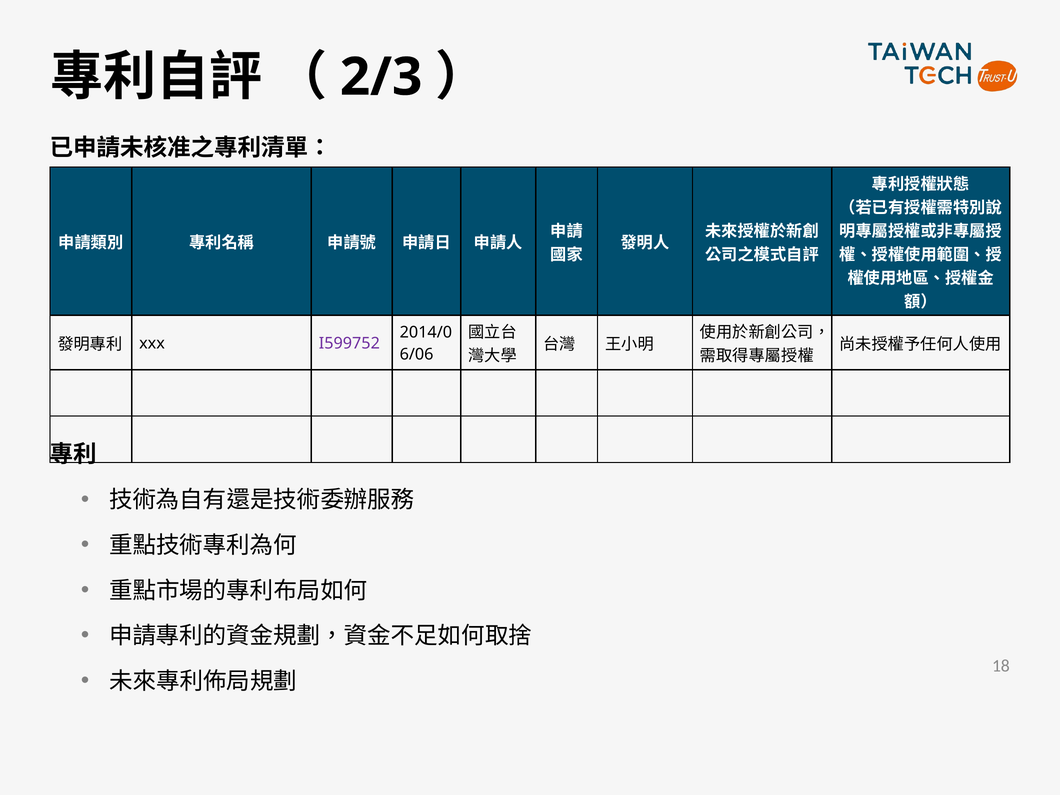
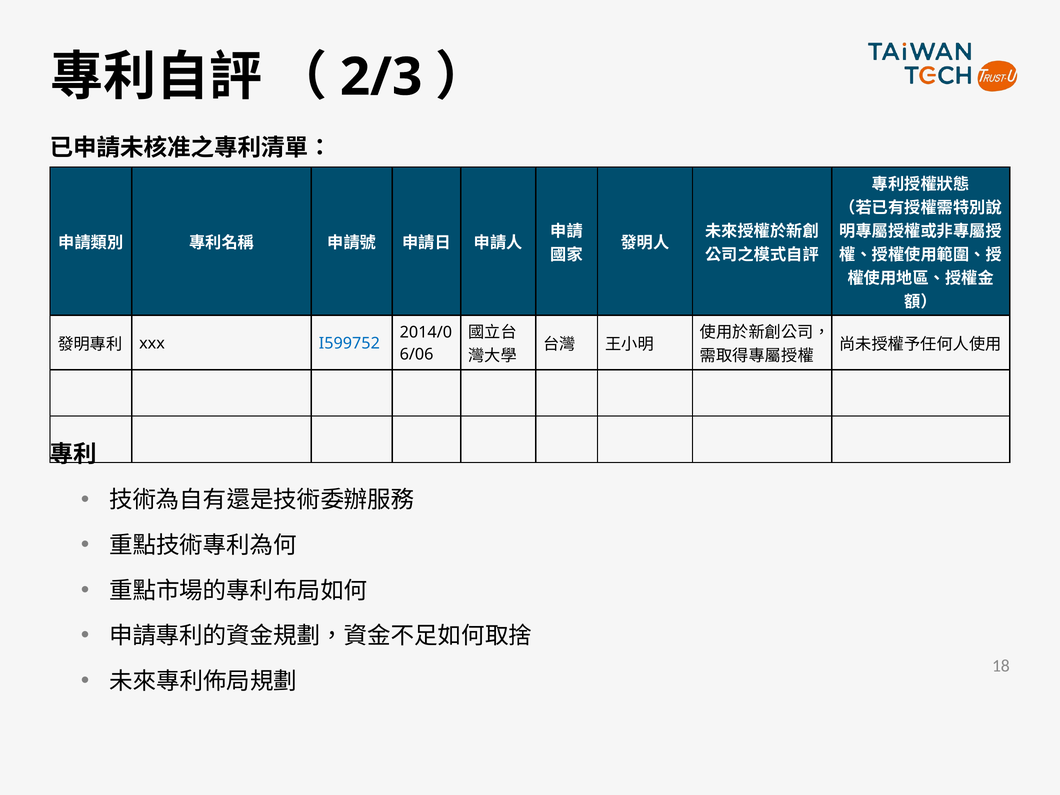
I599752 colour: purple -> blue
